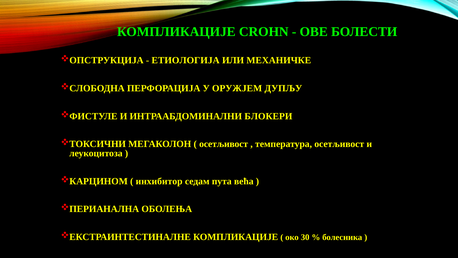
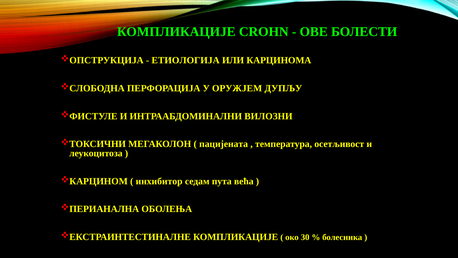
МЕХАНИЧКЕ: МЕХАНИЧКЕ -> КАРЦИНОМА
БЛОКЕРИ: БЛОКЕРИ -> ВИЛОЗНИ
осетљивост at (224, 144): осетљивост -> пацијената
